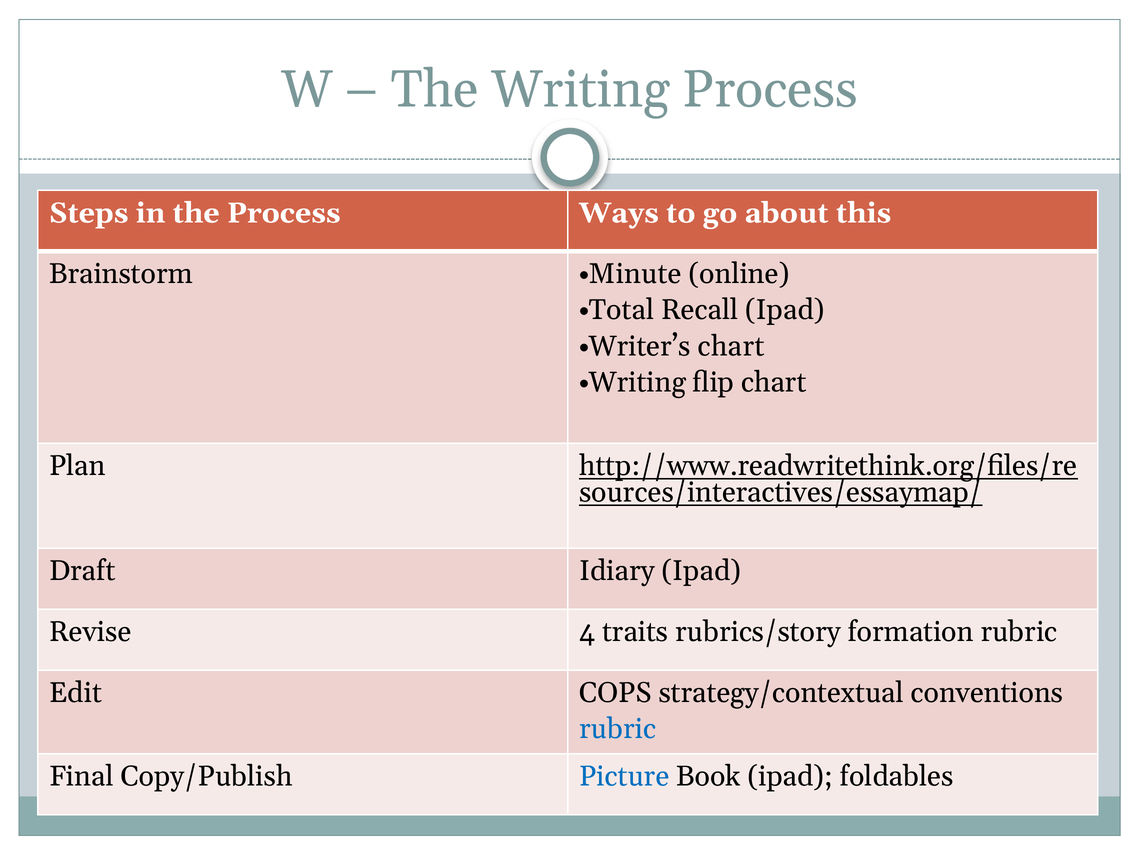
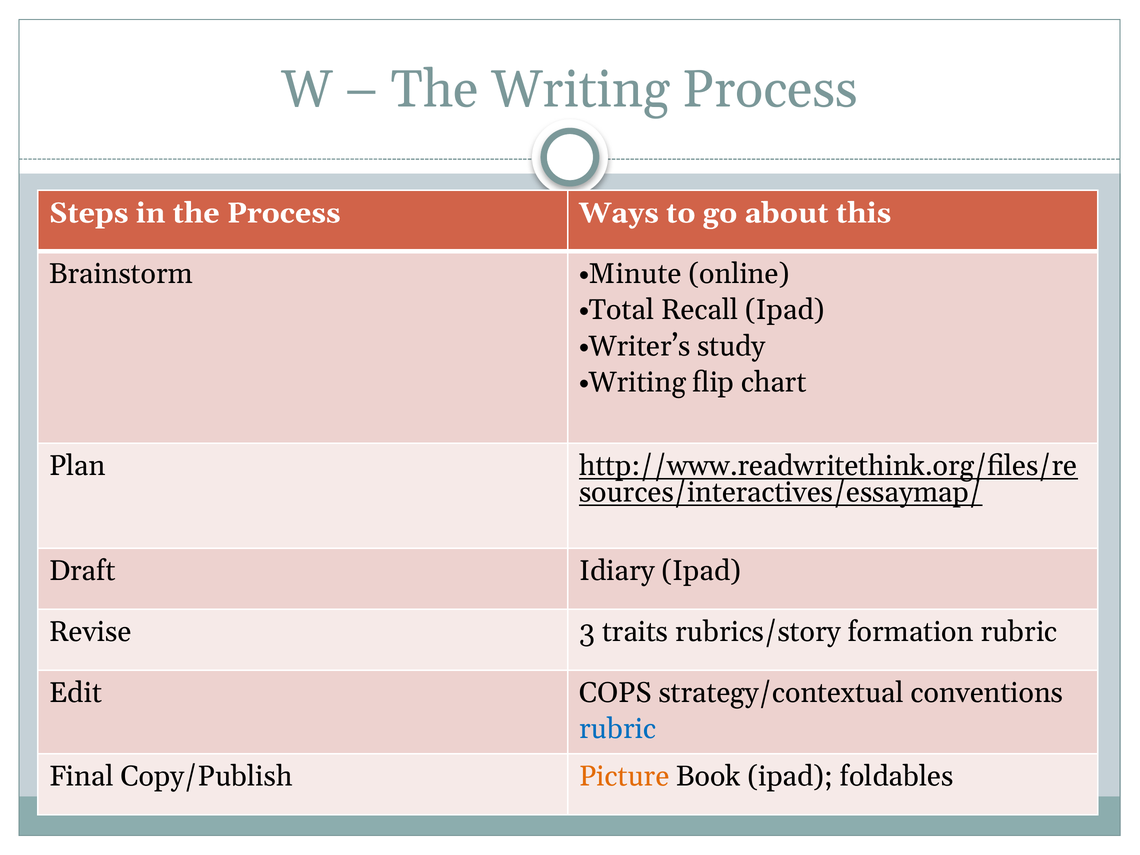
Writer’s chart: chart -> study
4: 4 -> 3
Picture colour: blue -> orange
